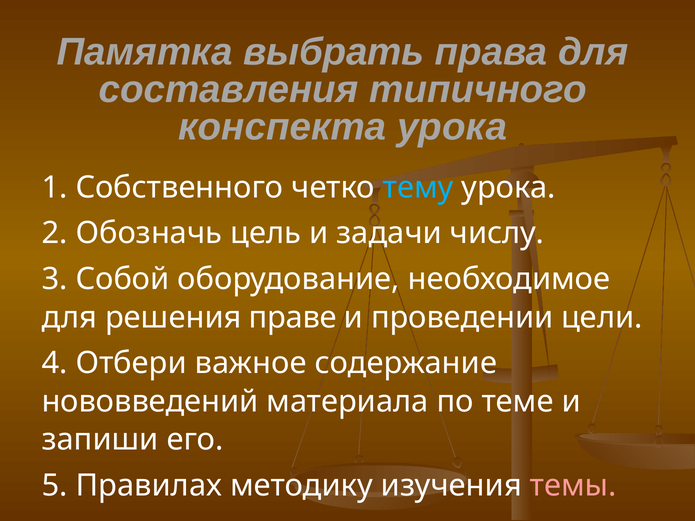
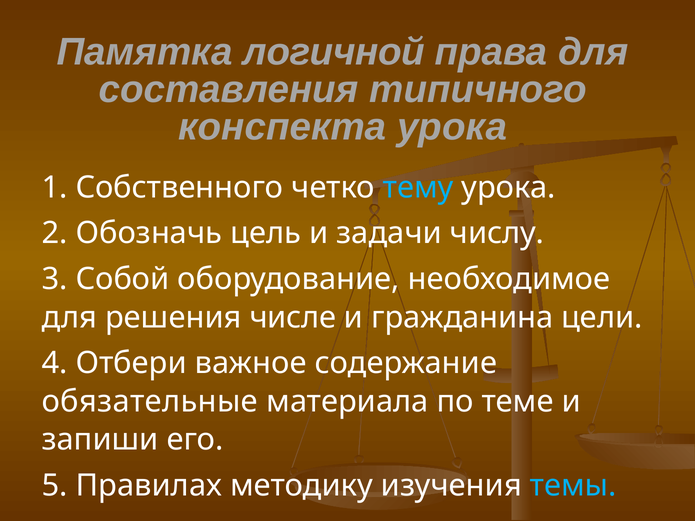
выбрать: выбрать -> логичной
праве: праве -> числе
проведении: проведении -> гражданина
нововведений: нововведений -> обязательные
темы colour: pink -> light blue
